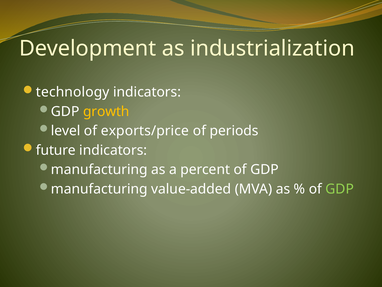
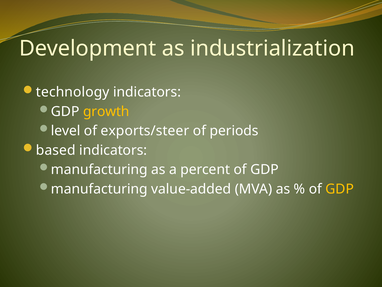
exports/price: exports/price -> exports/steer
future: future -> based
GDP at (340, 189) colour: light green -> yellow
